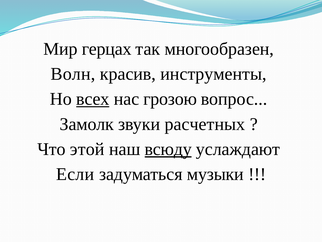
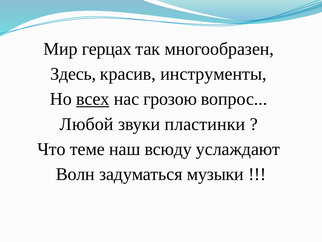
Волн: Волн -> Здесь
Замолк: Замолк -> Любой
расчетных: расчетных -> пластинки
этой: этой -> теме
всюду underline: present -> none
Если: Если -> Волн
